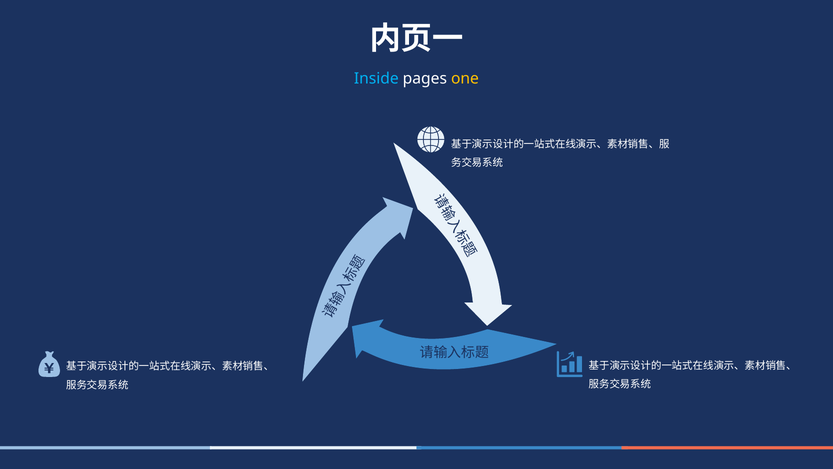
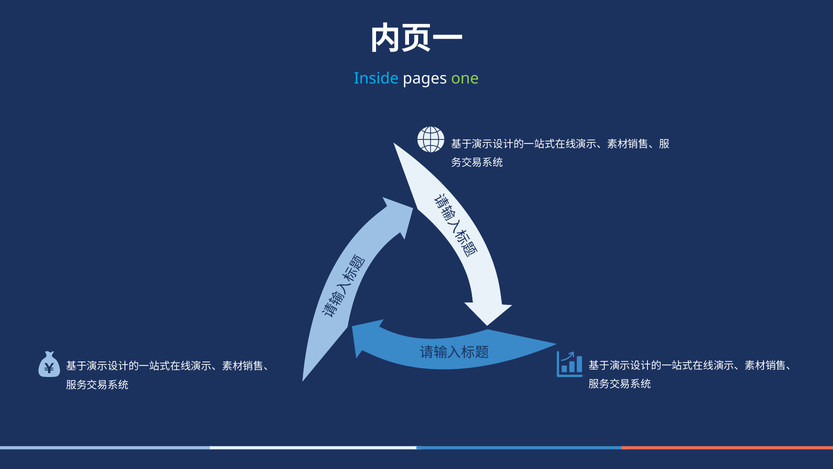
one colour: yellow -> light green
